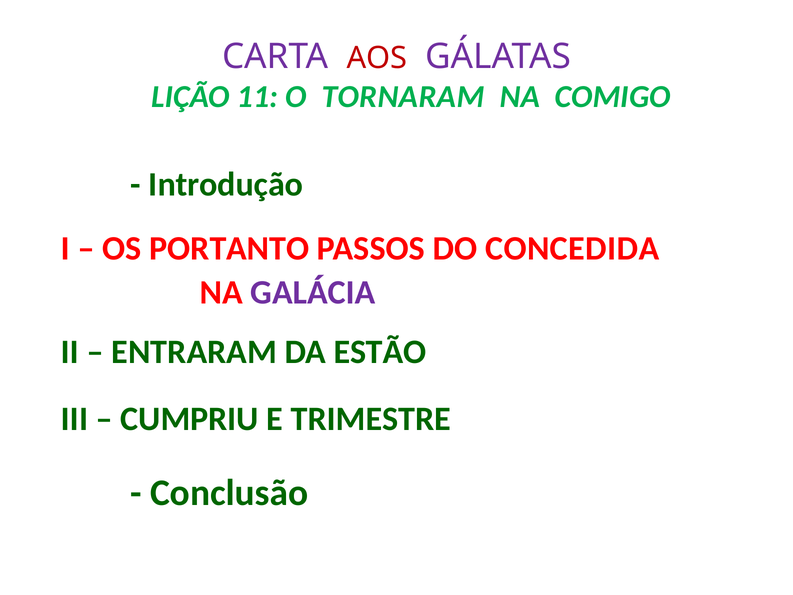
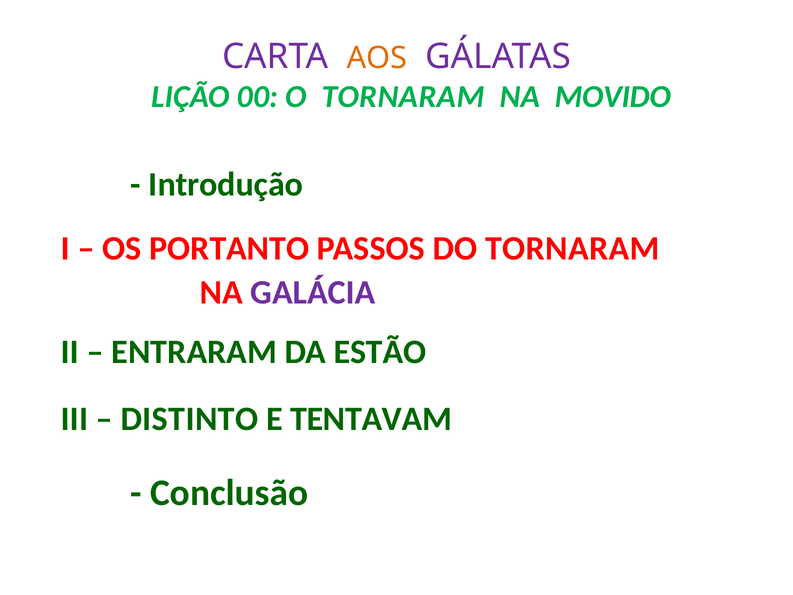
AOS colour: red -> orange
11: 11 -> 00
COMIGO: COMIGO -> MOVIDO
DO CONCEDIDA: CONCEDIDA -> TORNARAM
CUMPRIU: CUMPRIU -> DISTINTO
TRIMESTRE: TRIMESTRE -> TENTAVAM
